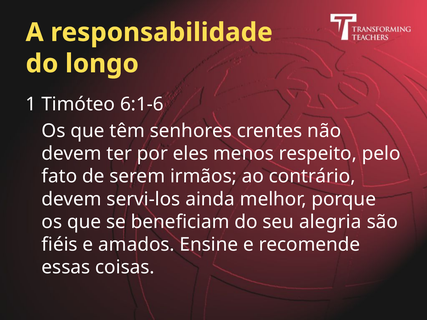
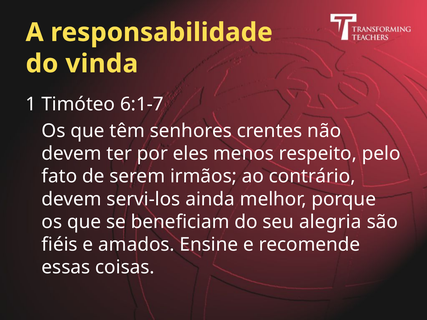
longo: longo -> vinda
6:1-6: 6:1-6 -> 6:1-7
